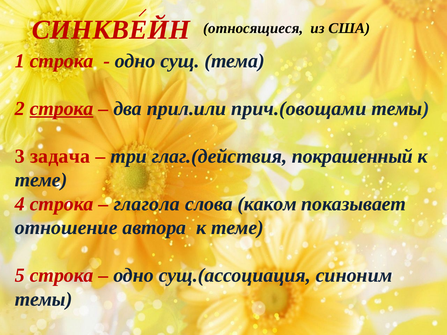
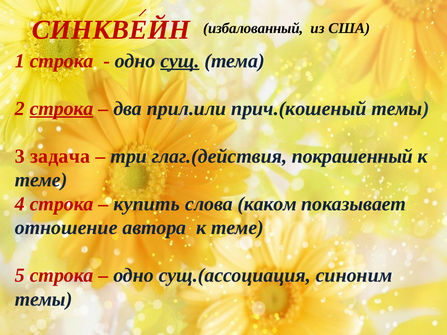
относящиеся: относящиеся -> избалованный
сущ underline: none -> present
прич.(овощами: прич.(овощами -> прич.(кошеный
глагола: глагола -> купить
